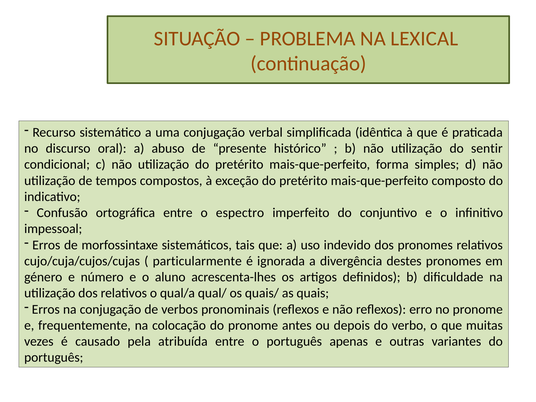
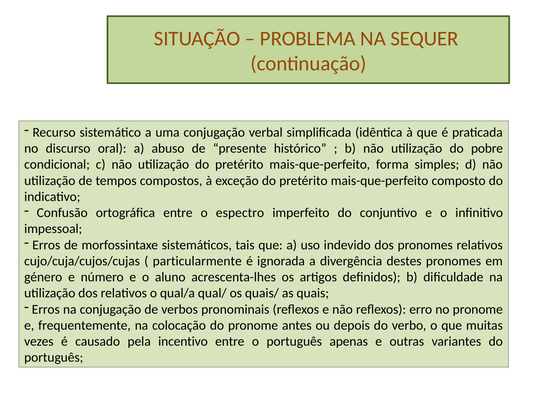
LEXICAL: LEXICAL -> SEQUER
sentir: sentir -> pobre
atribuída: atribuída -> incentivo
